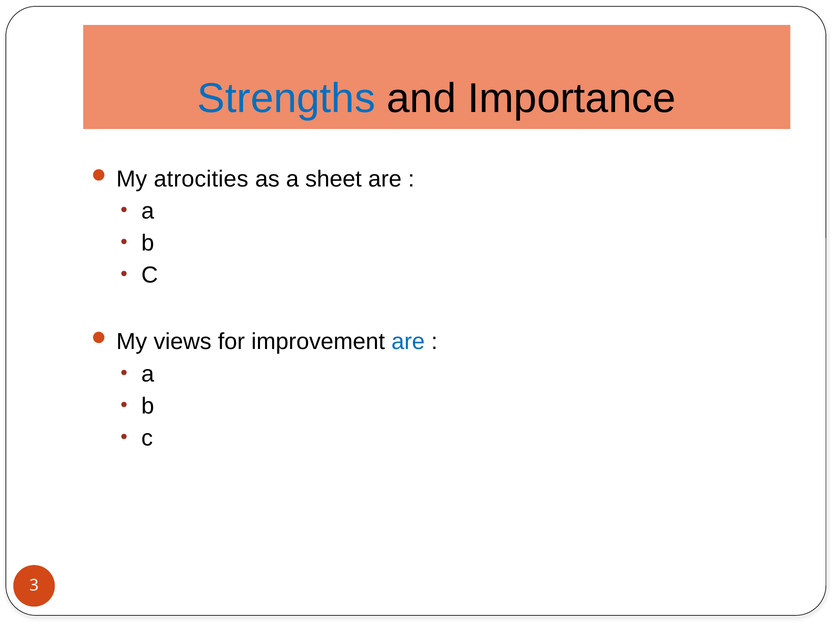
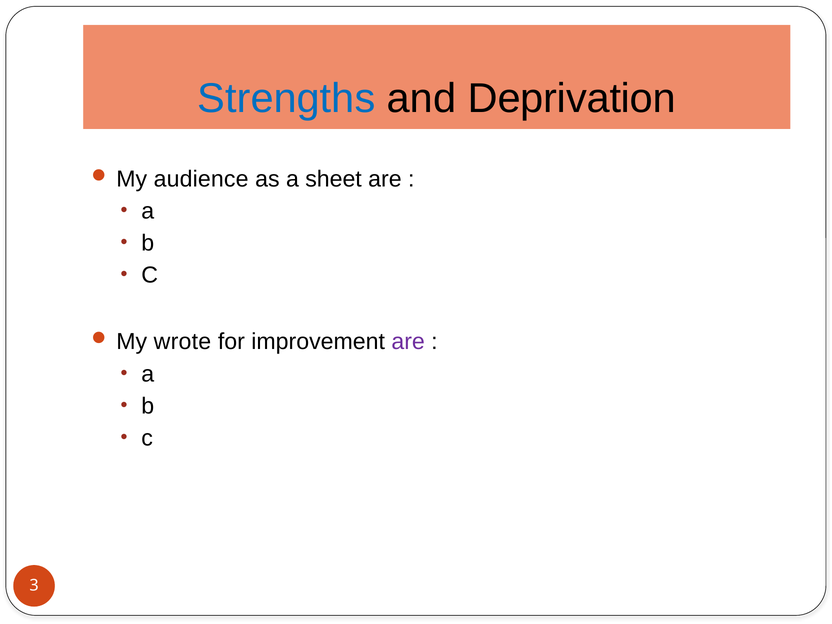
Importance: Importance -> Deprivation
atrocities: atrocities -> audience
views: views -> wrote
are at (408, 342) colour: blue -> purple
